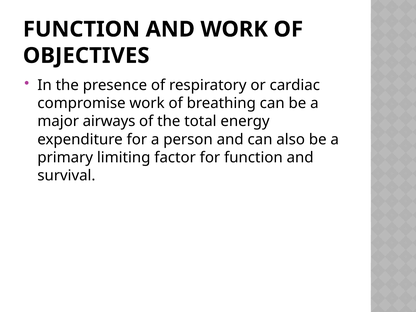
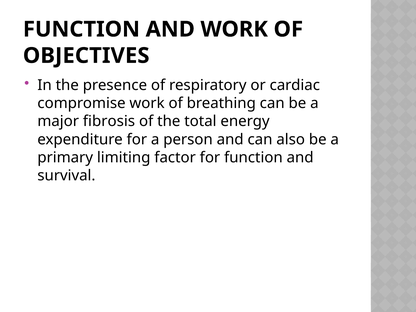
airways: airways -> fibrosis
